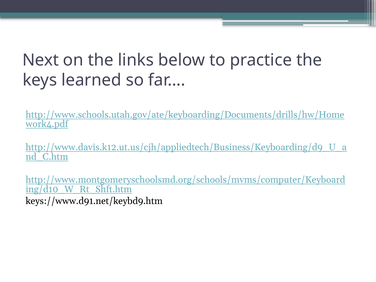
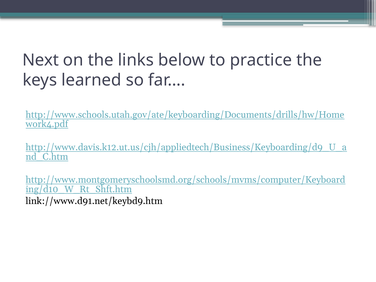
keys://www.d91.net/keybd9.htm: keys://www.d91.net/keybd9.htm -> link://www.d91.net/keybd9.htm
